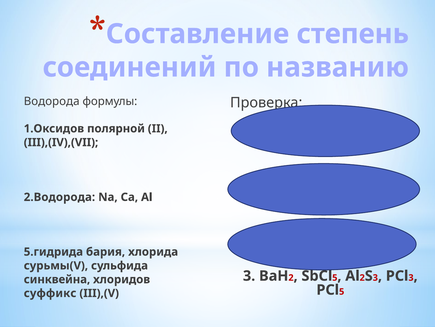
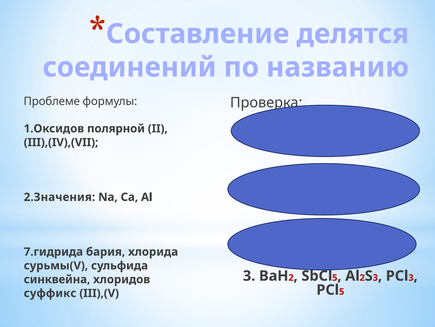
степень: степень -> делятся
Водорода: Водорода -> Проблеме
2.Водорода: 2.Водорода -> 2.Значения
5.гидрида: 5.гидрида -> 7.гидрида
